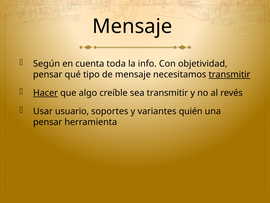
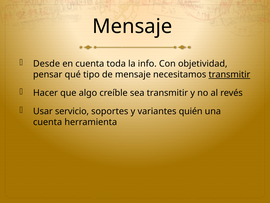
Según: Según -> Desde
Hacer underline: present -> none
usuario: usuario -> servicio
pensar at (48, 122): pensar -> cuenta
